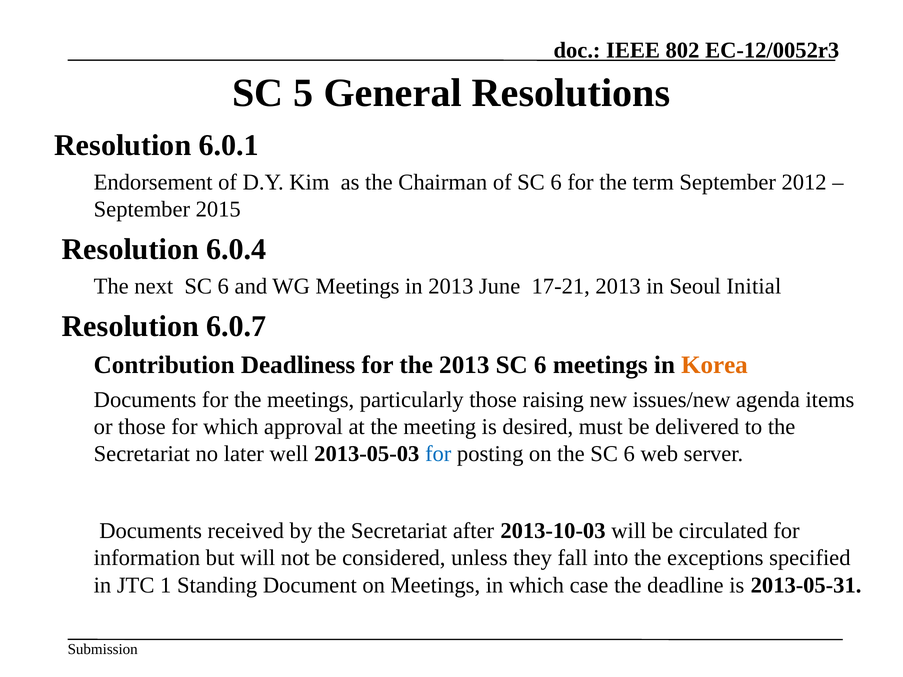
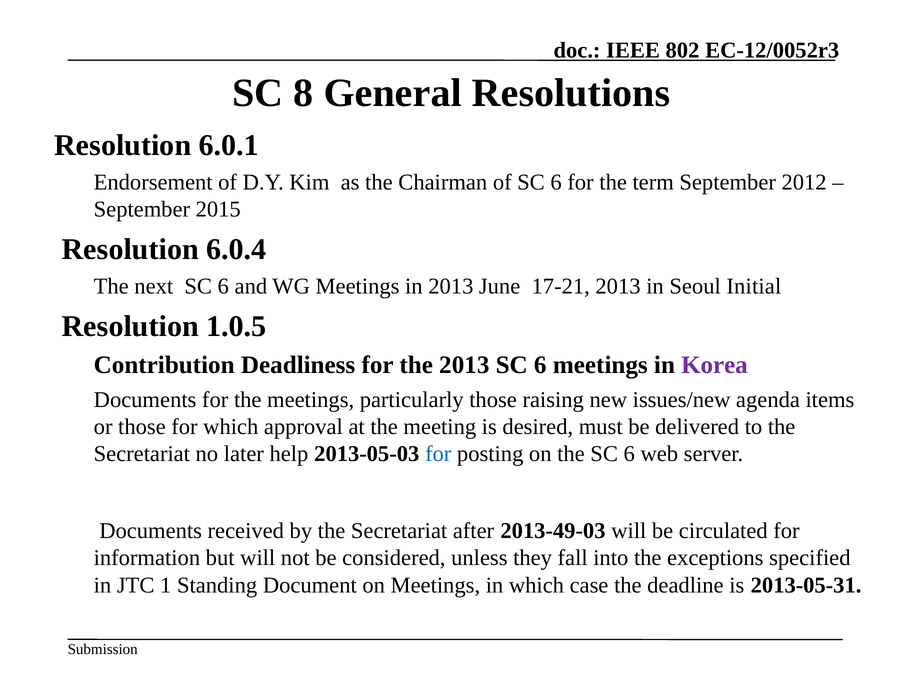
5: 5 -> 8
6.0.7: 6.0.7 -> 1.0.5
Korea colour: orange -> purple
well: well -> help
2013-10-03: 2013-10-03 -> 2013-49-03
